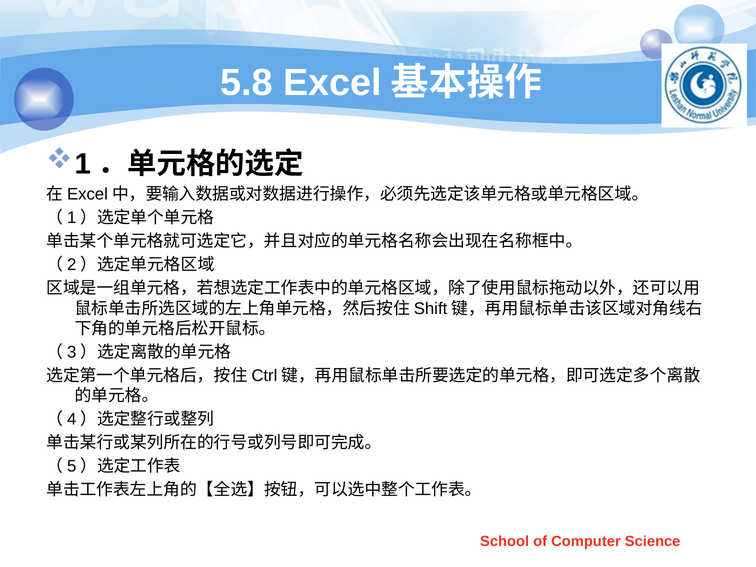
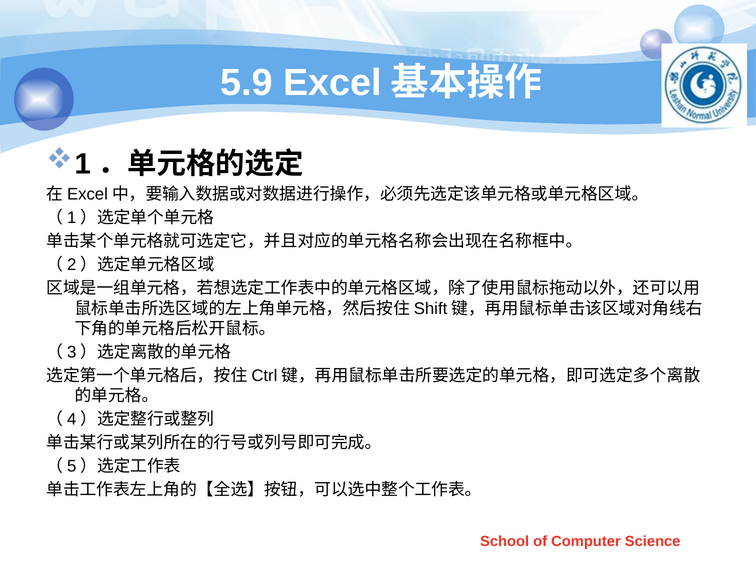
5.8: 5.8 -> 5.9
